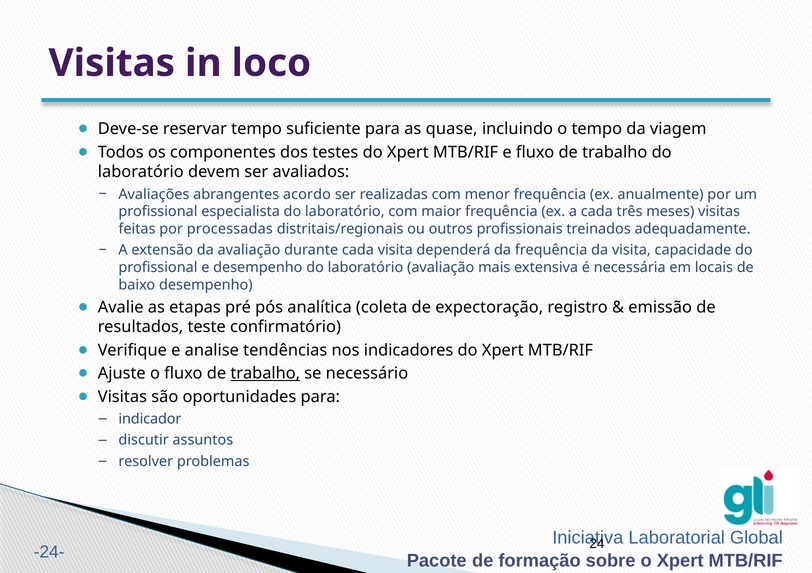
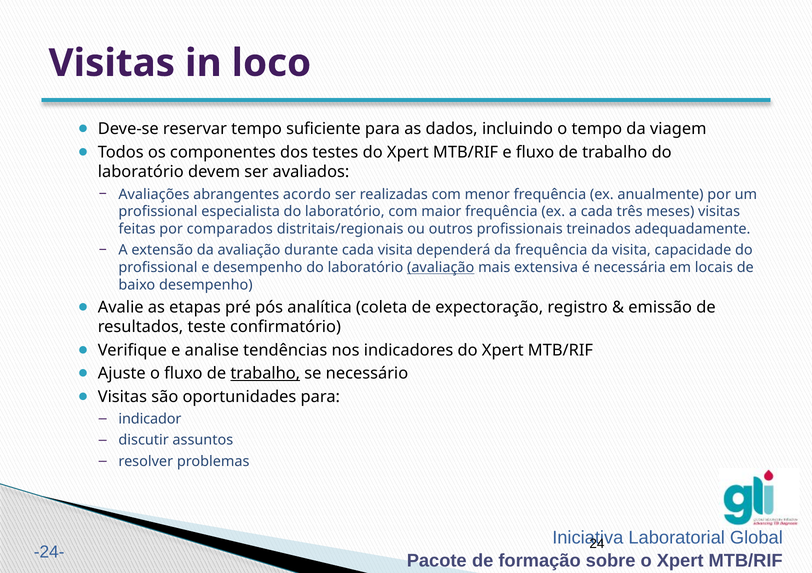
quase: quase -> dados
processadas: processadas -> comparados
avaliação at (441, 268) underline: none -> present
